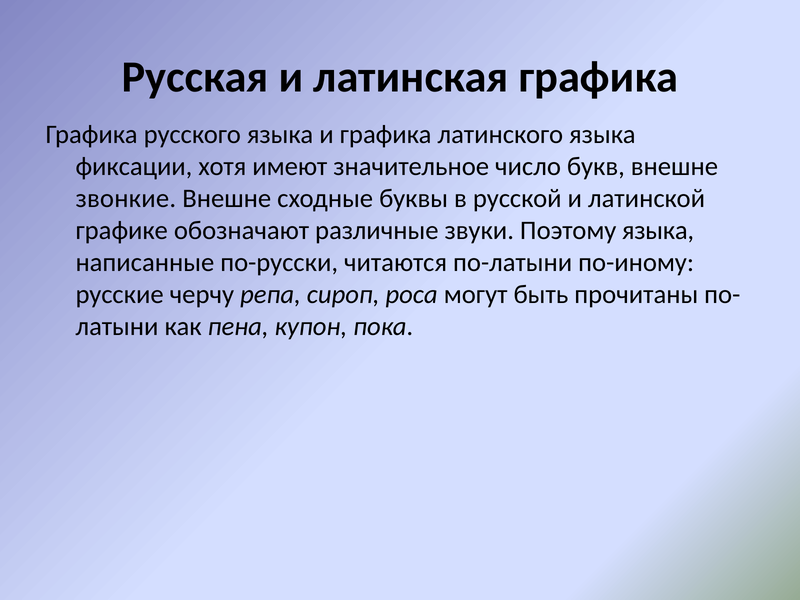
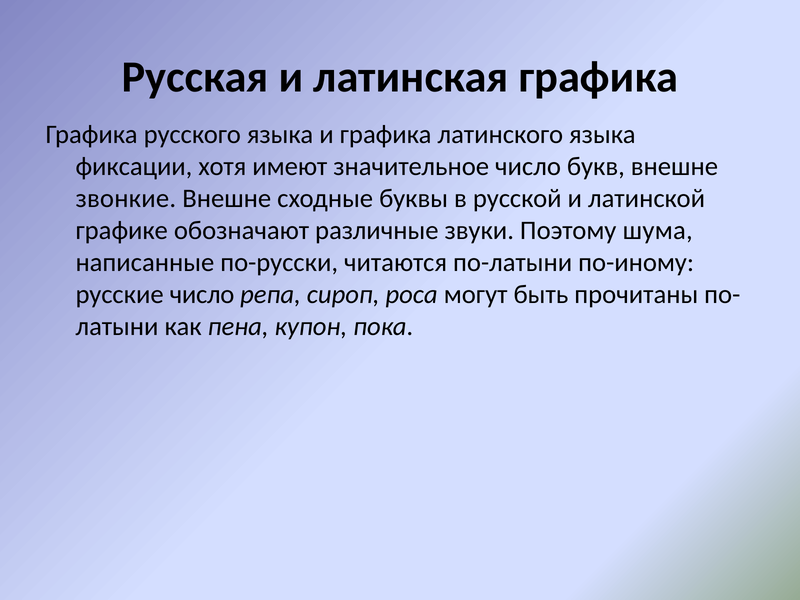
Поэтому языка: языка -> шума
русские черчу: черчу -> число
